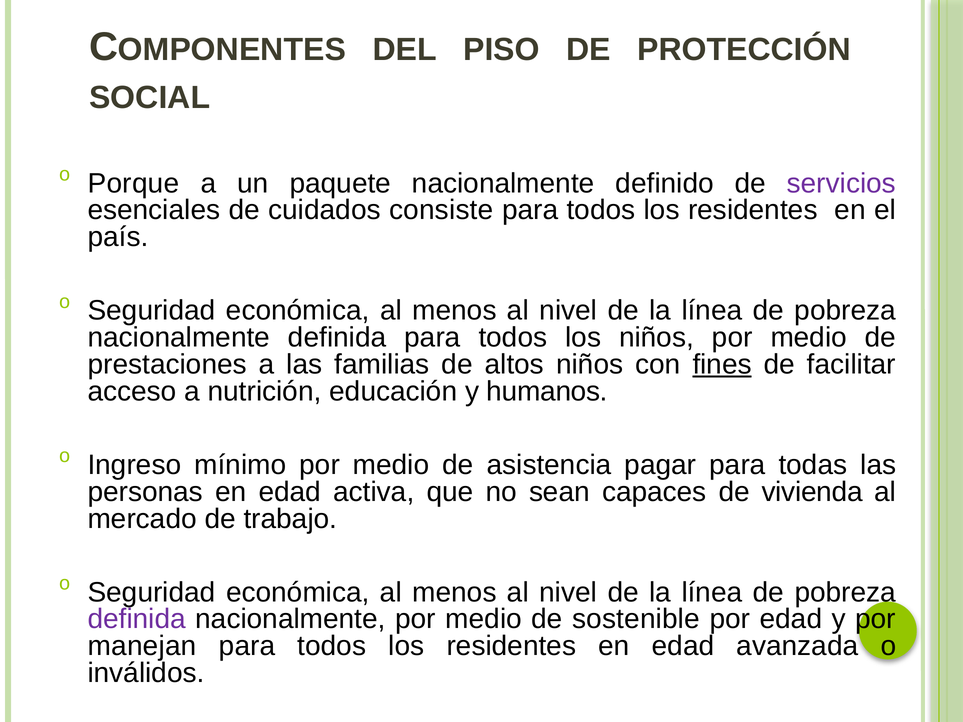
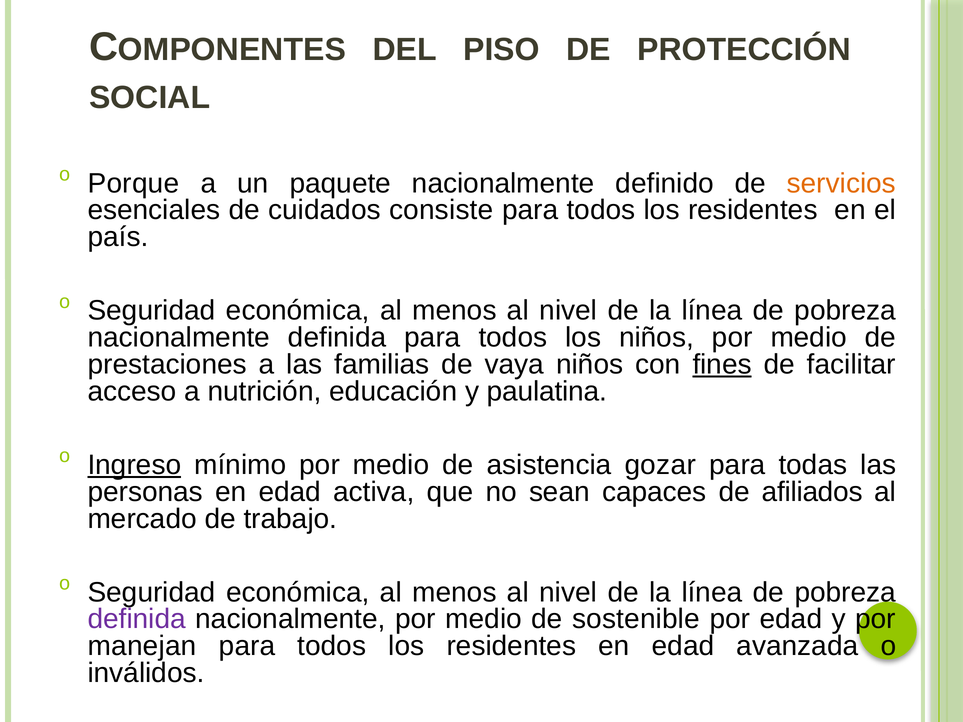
servicios colour: purple -> orange
altos: altos -> vaya
humanos: humanos -> paulatina
Ingreso underline: none -> present
pagar: pagar -> gozar
vivienda: vivienda -> afiliados
